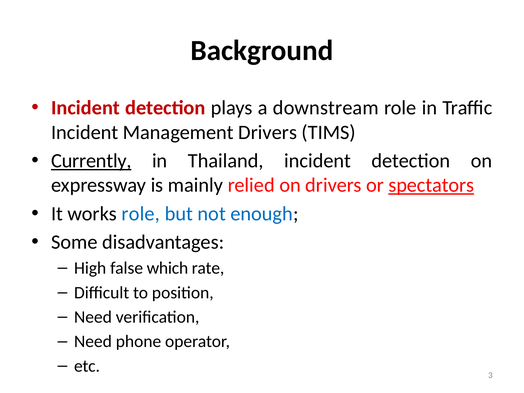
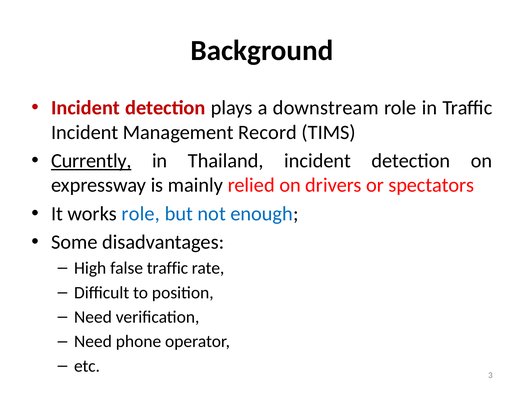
Management Drivers: Drivers -> Record
spectators underline: present -> none
false which: which -> traffic
